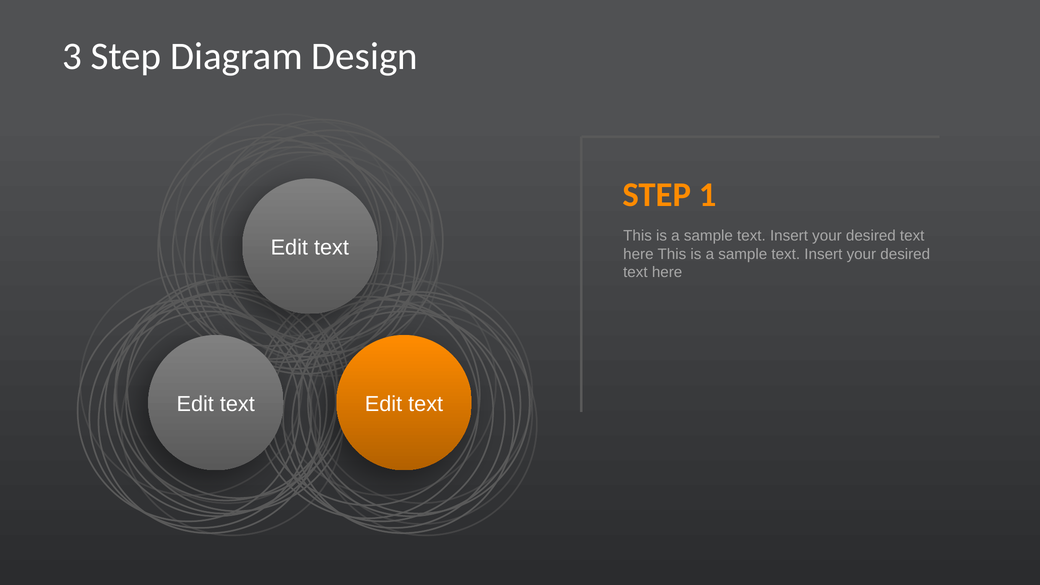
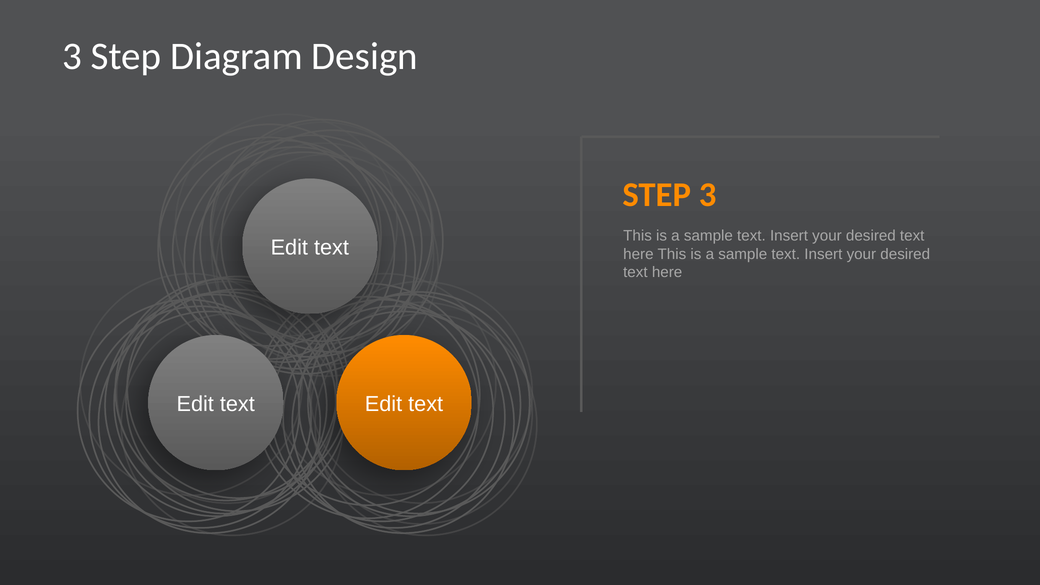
STEP 1: 1 -> 3
